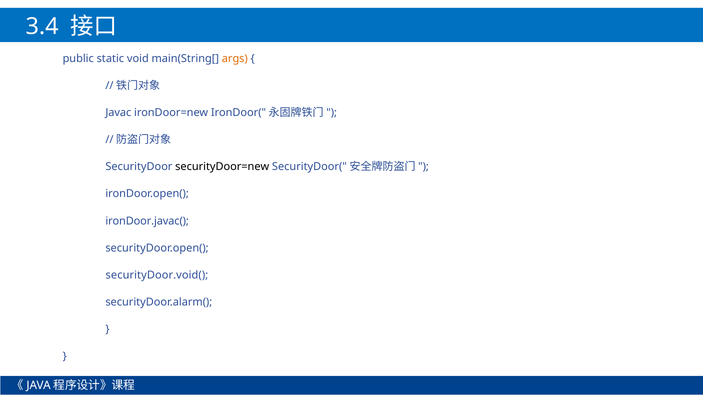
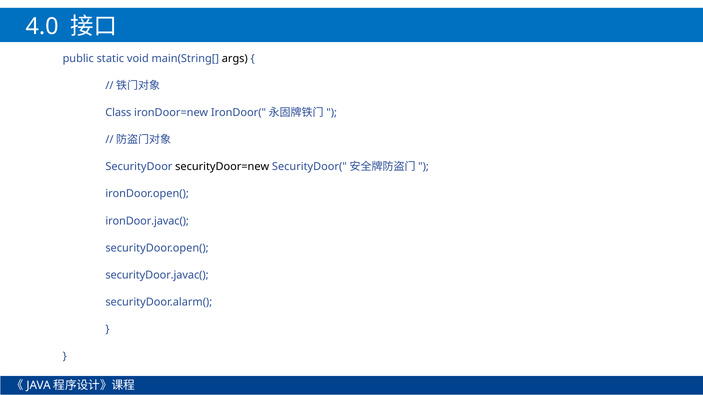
3.4: 3.4 -> 4.0
args colour: orange -> black
Javac: Javac -> Class
securityDoor.void(: securityDoor.void( -> securityDoor.javac(
